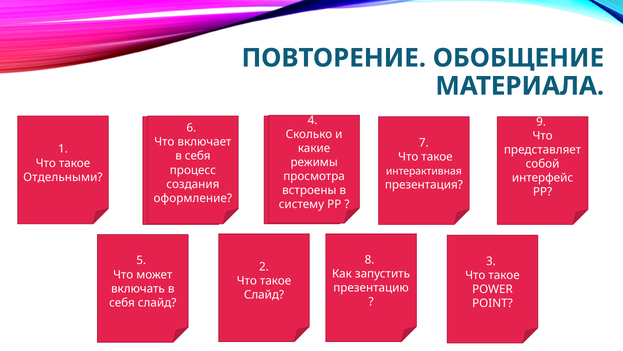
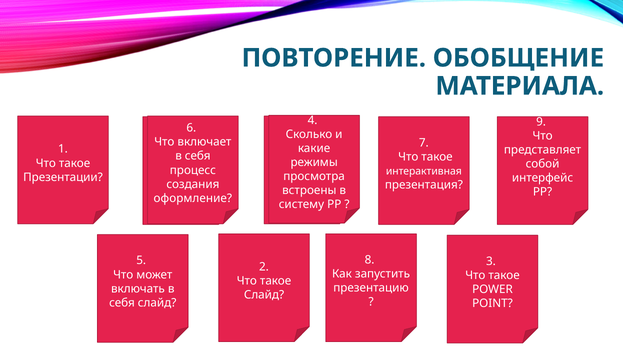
Отдельными: Отдельными -> Презентации
